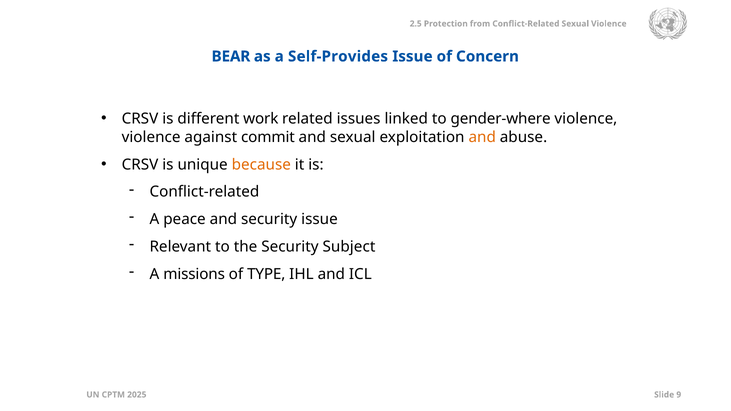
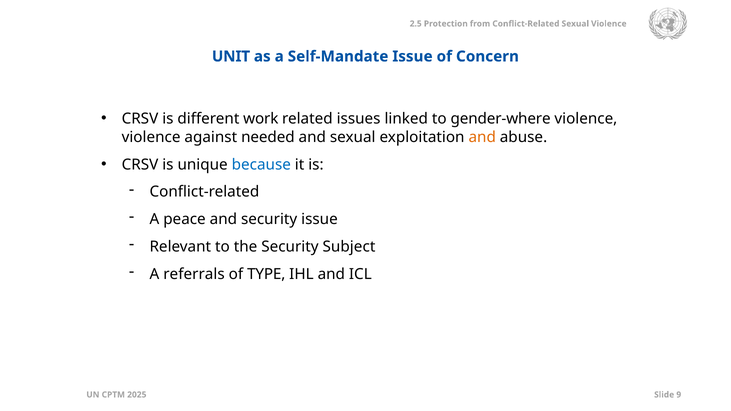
BEAR: BEAR -> UNIT
Self-Provides: Self-Provides -> Self-Mandate
commit: commit -> needed
because colour: orange -> blue
missions: missions -> referrals
